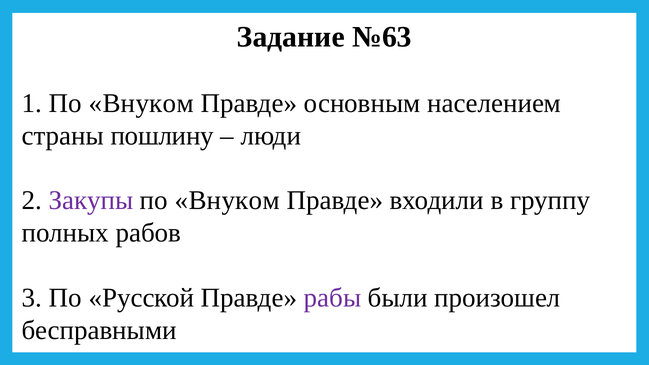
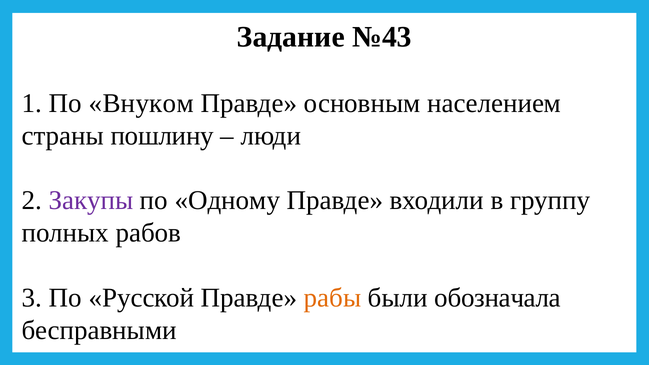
№63: №63 -> №43
Внуком at (227, 201): Внуком -> Одному
рабы colour: purple -> orange
произошел: произошел -> обозначала
